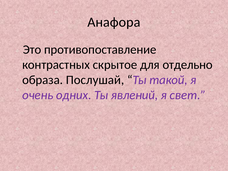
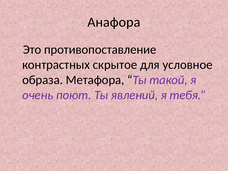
отдельно: отдельно -> условное
Послушай: Послушай -> Метафора
одних: одних -> поют
свет: свет -> тебя
